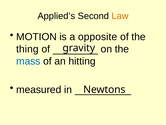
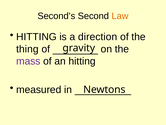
Applied’s: Applied’s -> Second’s
MOTION at (36, 37): MOTION -> HITTING
opposite: opposite -> direction
mass colour: blue -> purple
